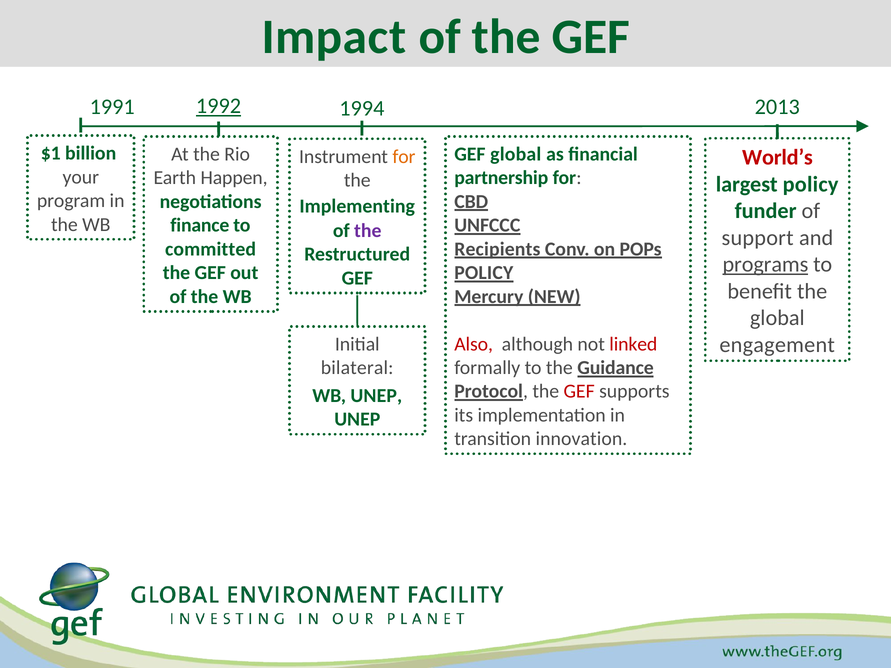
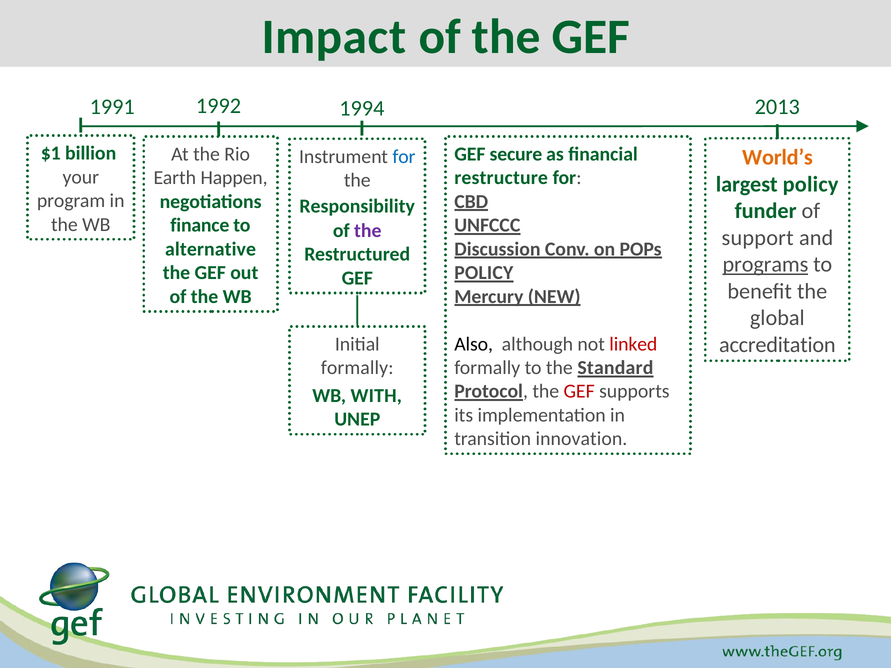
1992 underline: present -> none
GEF global: global -> secure
for at (404, 157) colour: orange -> blue
World’s colour: red -> orange
partnership: partnership -> restructure
Implementing: Implementing -> Responsibility
committed: committed -> alternative
Recipients: Recipients -> Discussion
engagement: engagement -> accreditation
Also colour: red -> black
Guidance: Guidance -> Standard
bilateral at (357, 368): bilateral -> formally
WB UNEP: UNEP -> WITH
